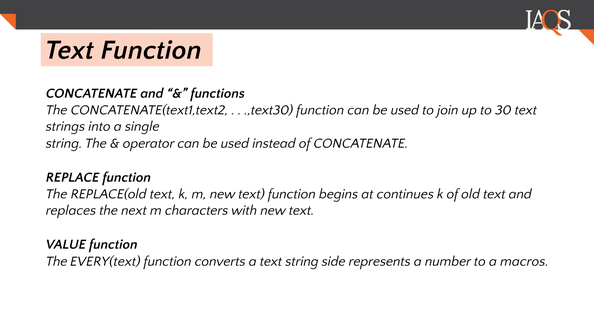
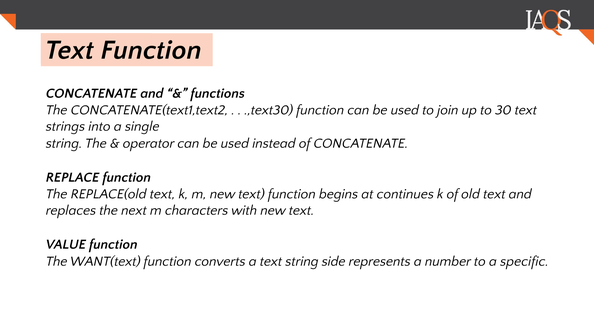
EVERY(text: EVERY(text -> WANT(text
macros: macros -> specific
